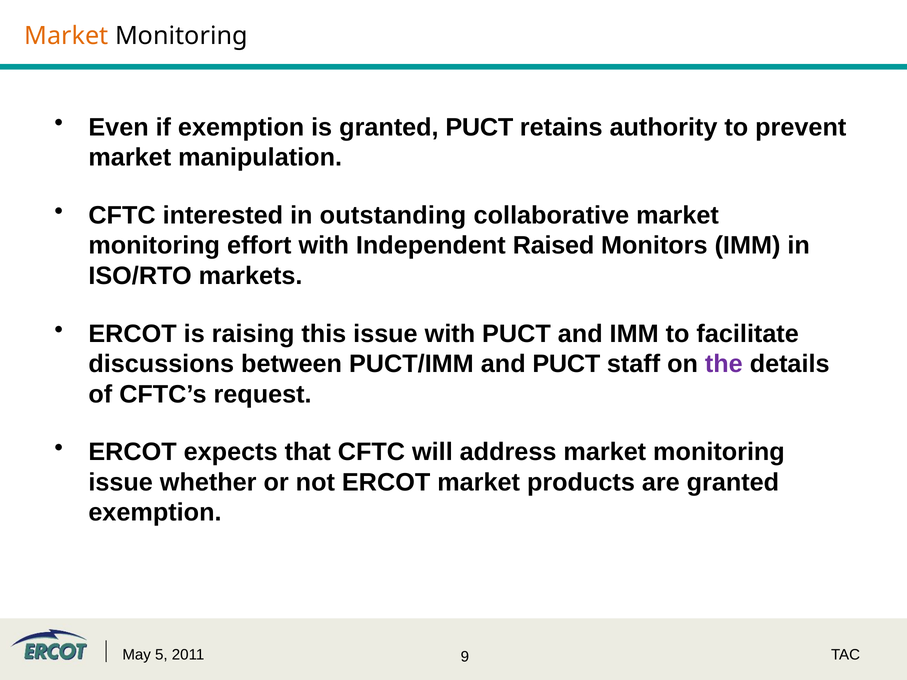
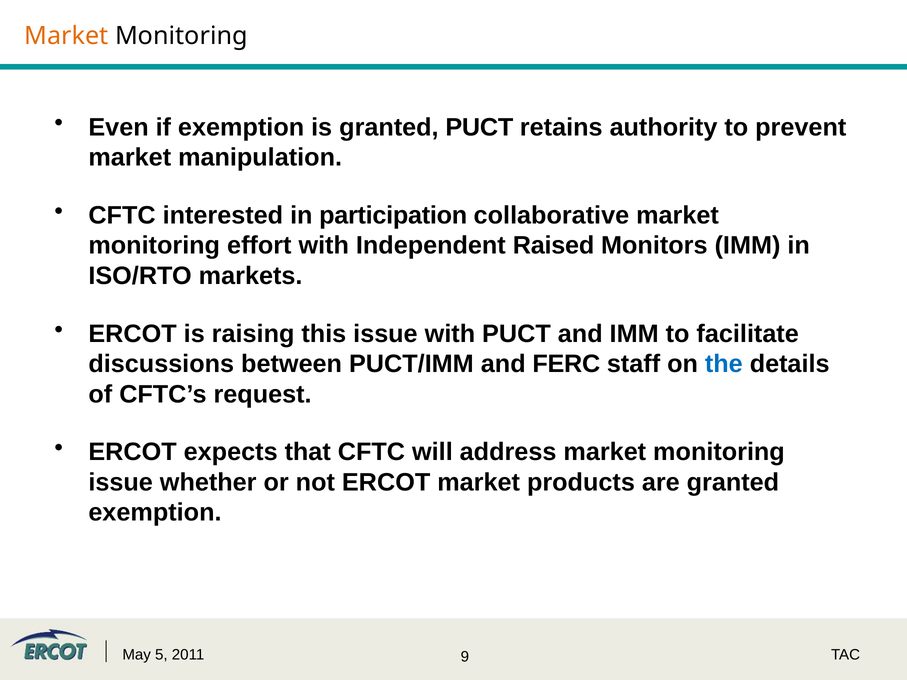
outstanding: outstanding -> participation
and PUCT: PUCT -> FERC
the colour: purple -> blue
